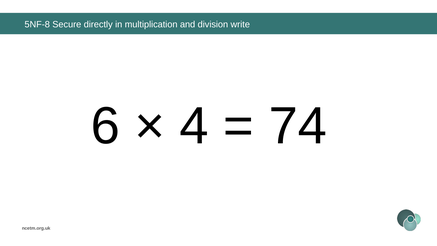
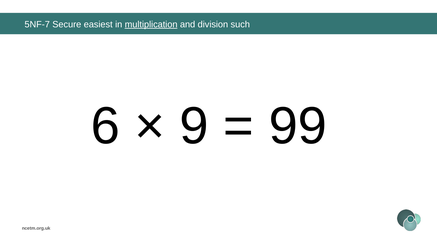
5NF-8: 5NF-8 -> 5NF-7
directly: directly -> easiest
multiplication underline: none -> present
write: write -> such
4: 4 -> 9
74: 74 -> 99
